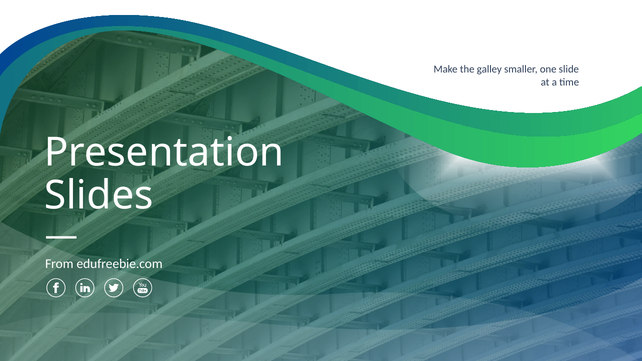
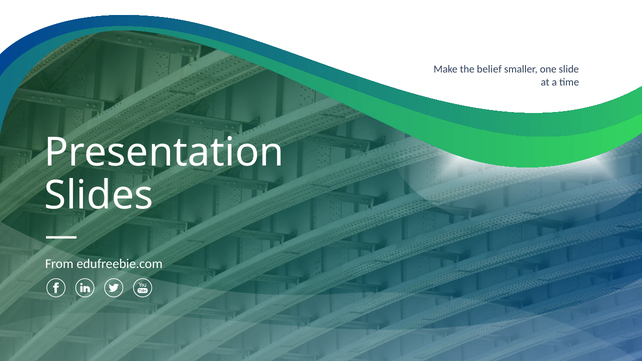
galley: galley -> belief
